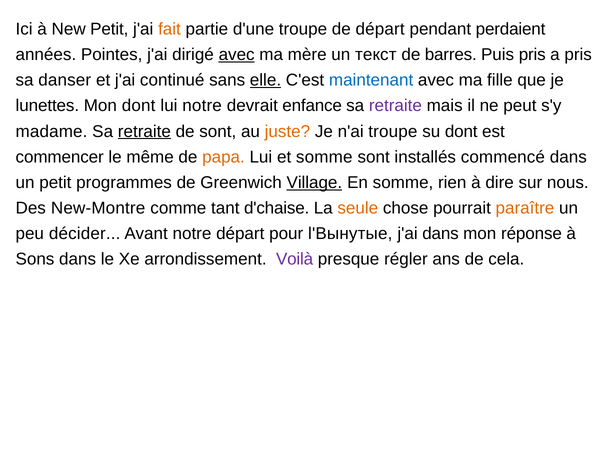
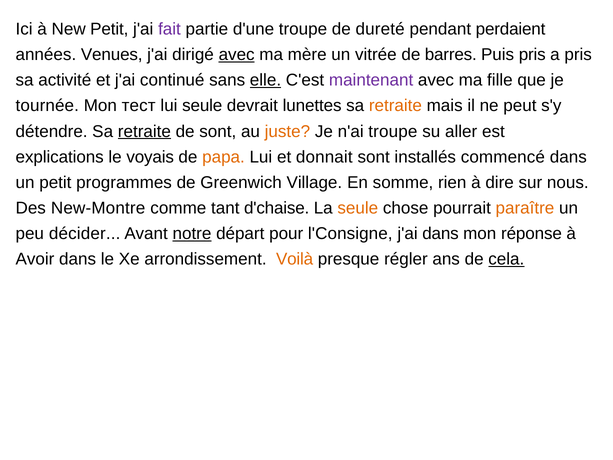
fait colour: orange -> purple
de départ: départ -> dureté
Pointes: Pointes -> Venues
текст: текст -> vitrée
danser: danser -> activité
maintenant colour: blue -> purple
lunettes: lunettes -> tournée
Mon dont: dont -> тест
lui notre: notre -> seule
enfance: enfance -> lunettes
retraite at (395, 106) colour: purple -> orange
madame: madame -> détendre
su dont: dont -> aller
commencer: commencer -> explications
même: même -> voyais
et somme: somme -> donnait
Village underline: present -> none
notre at (192, 233) underline: none -> present
l'Вынутые: l'Вынутые -> l'Consigne
Sons: Sons -> Avoir
Voilà colour: purple -> orange
cela underline: none -> present
